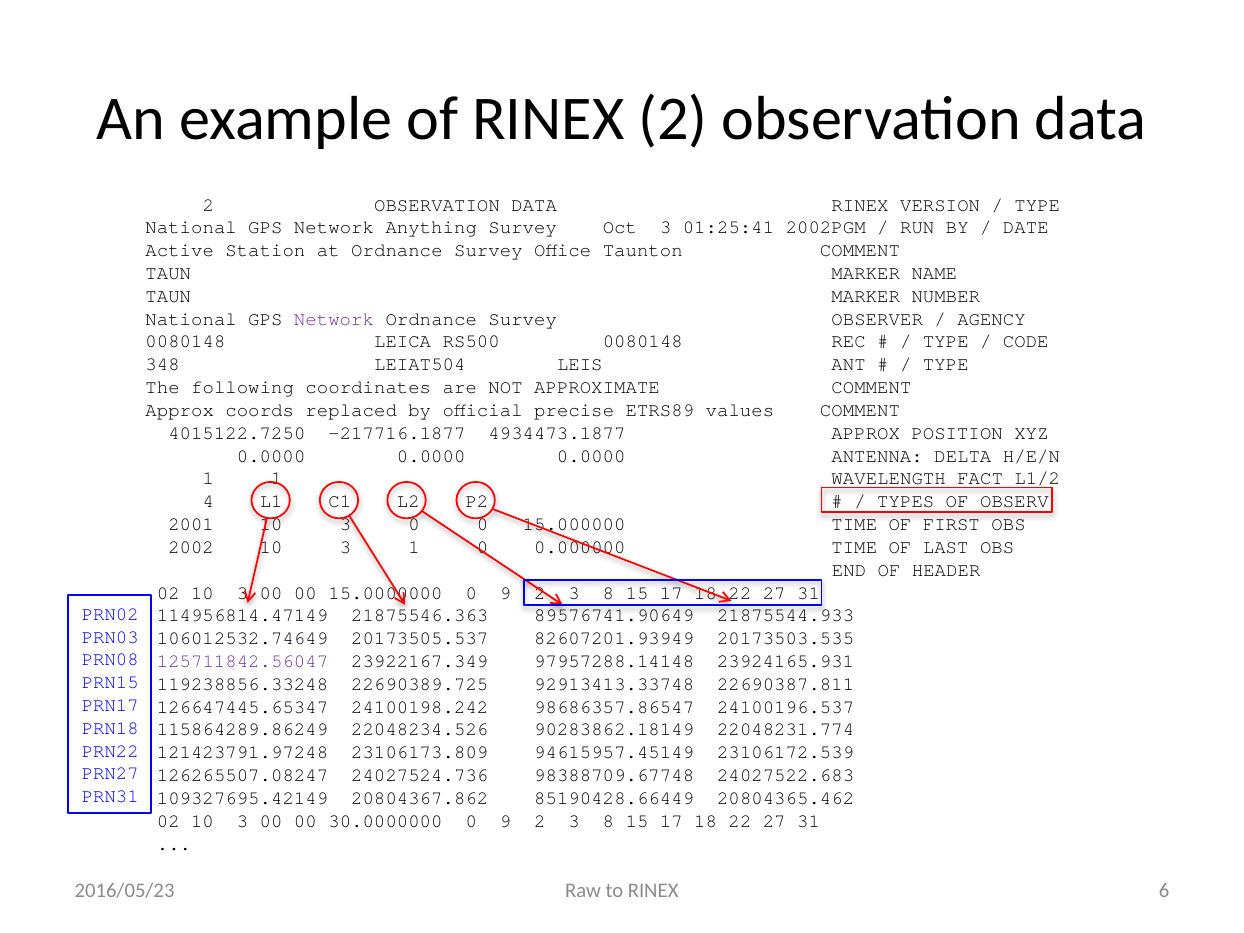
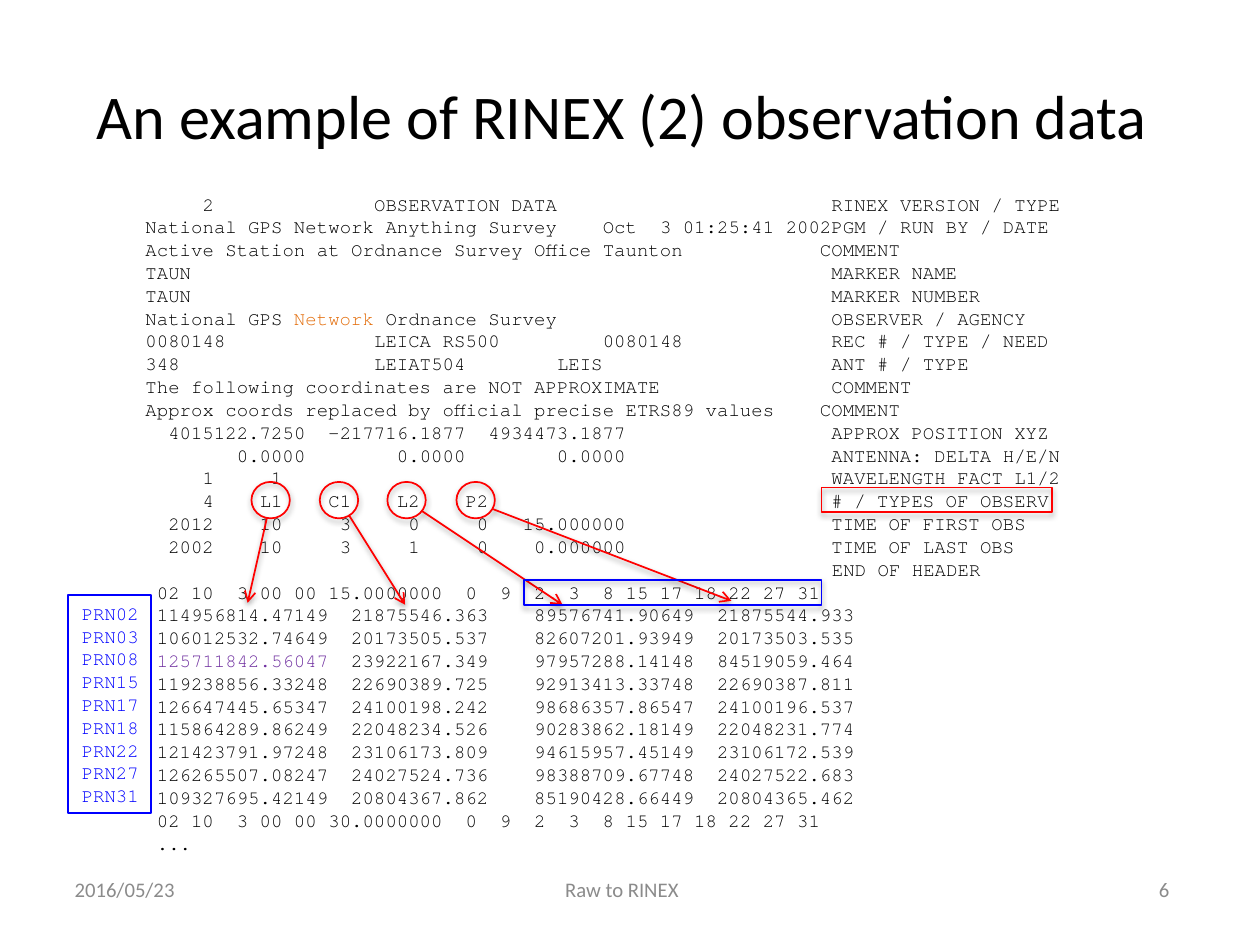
Network at (334, 319) colour: purple -> orange
CODE: CODE -> NEED
2001: 2001 -> 2012
23924165.931: 23924165.931 -> 84519059.464
